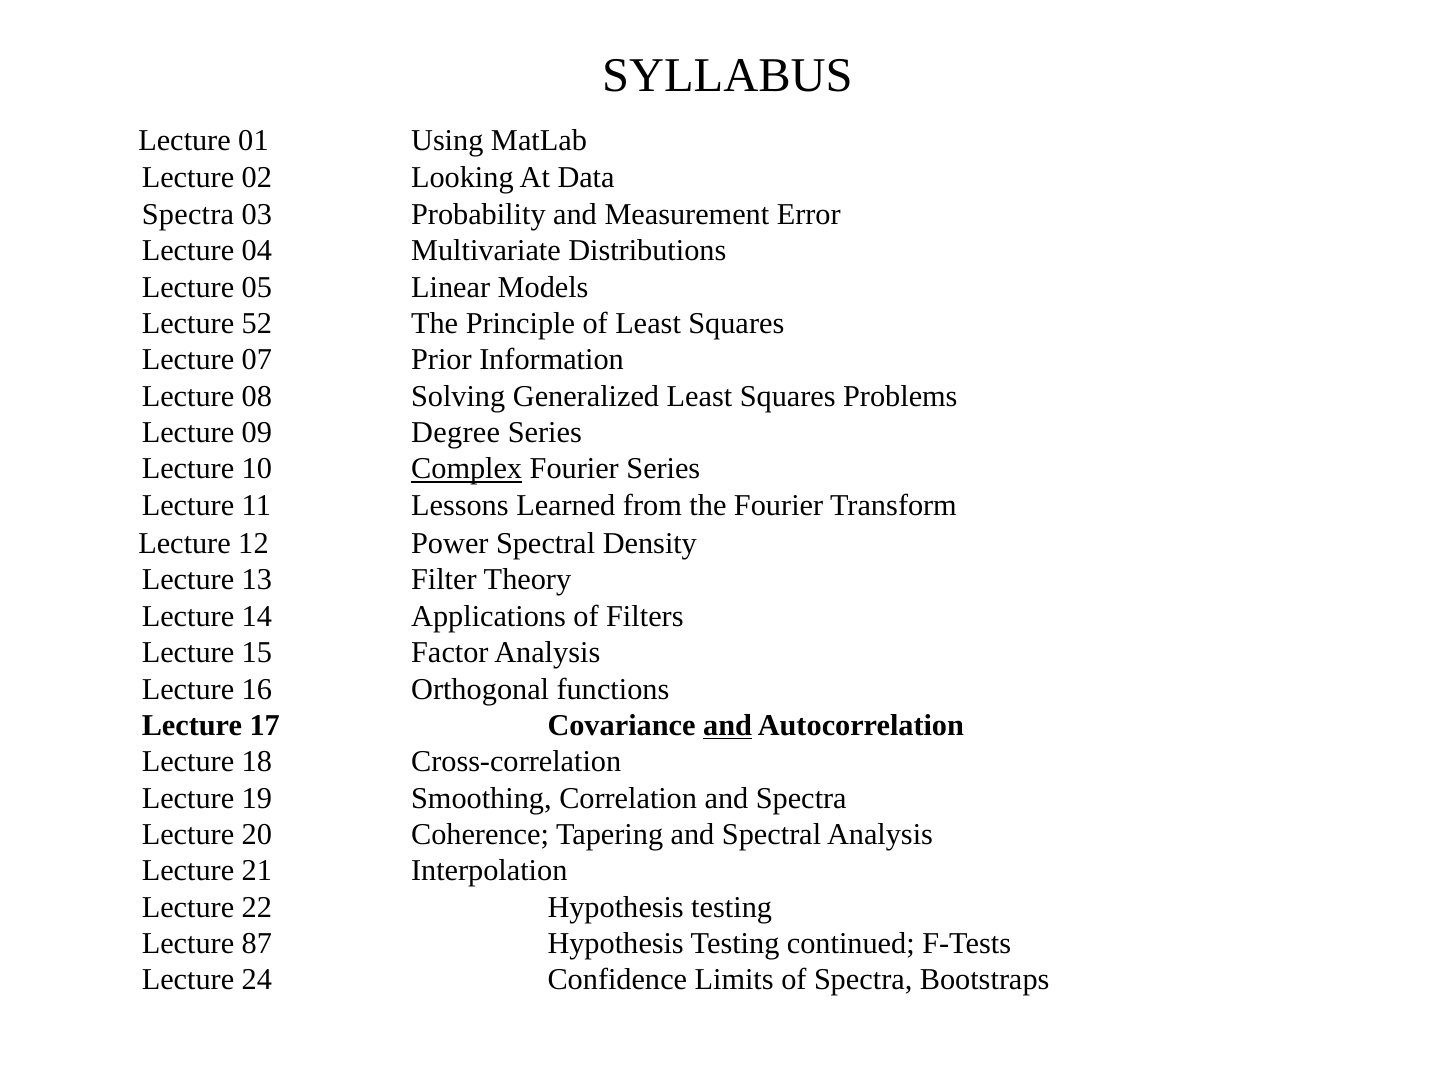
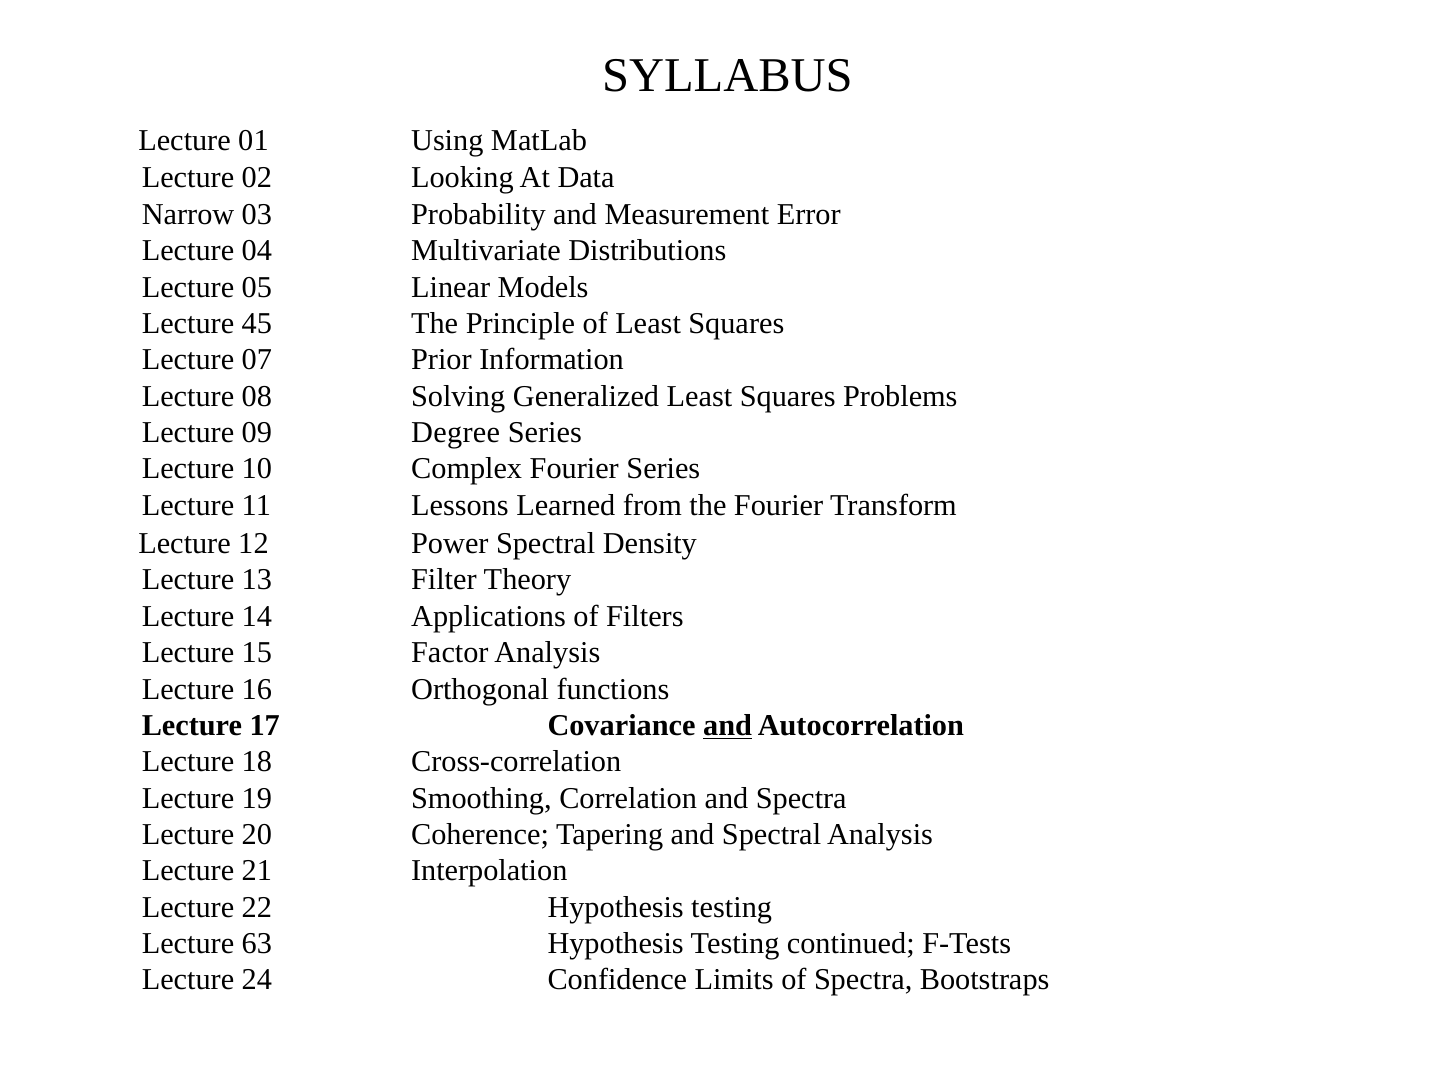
Spectra at (188, 214): Spectra -> Narrow
52: 52 -> 45
Complex underline: present -> none
87: 87 -> 63
